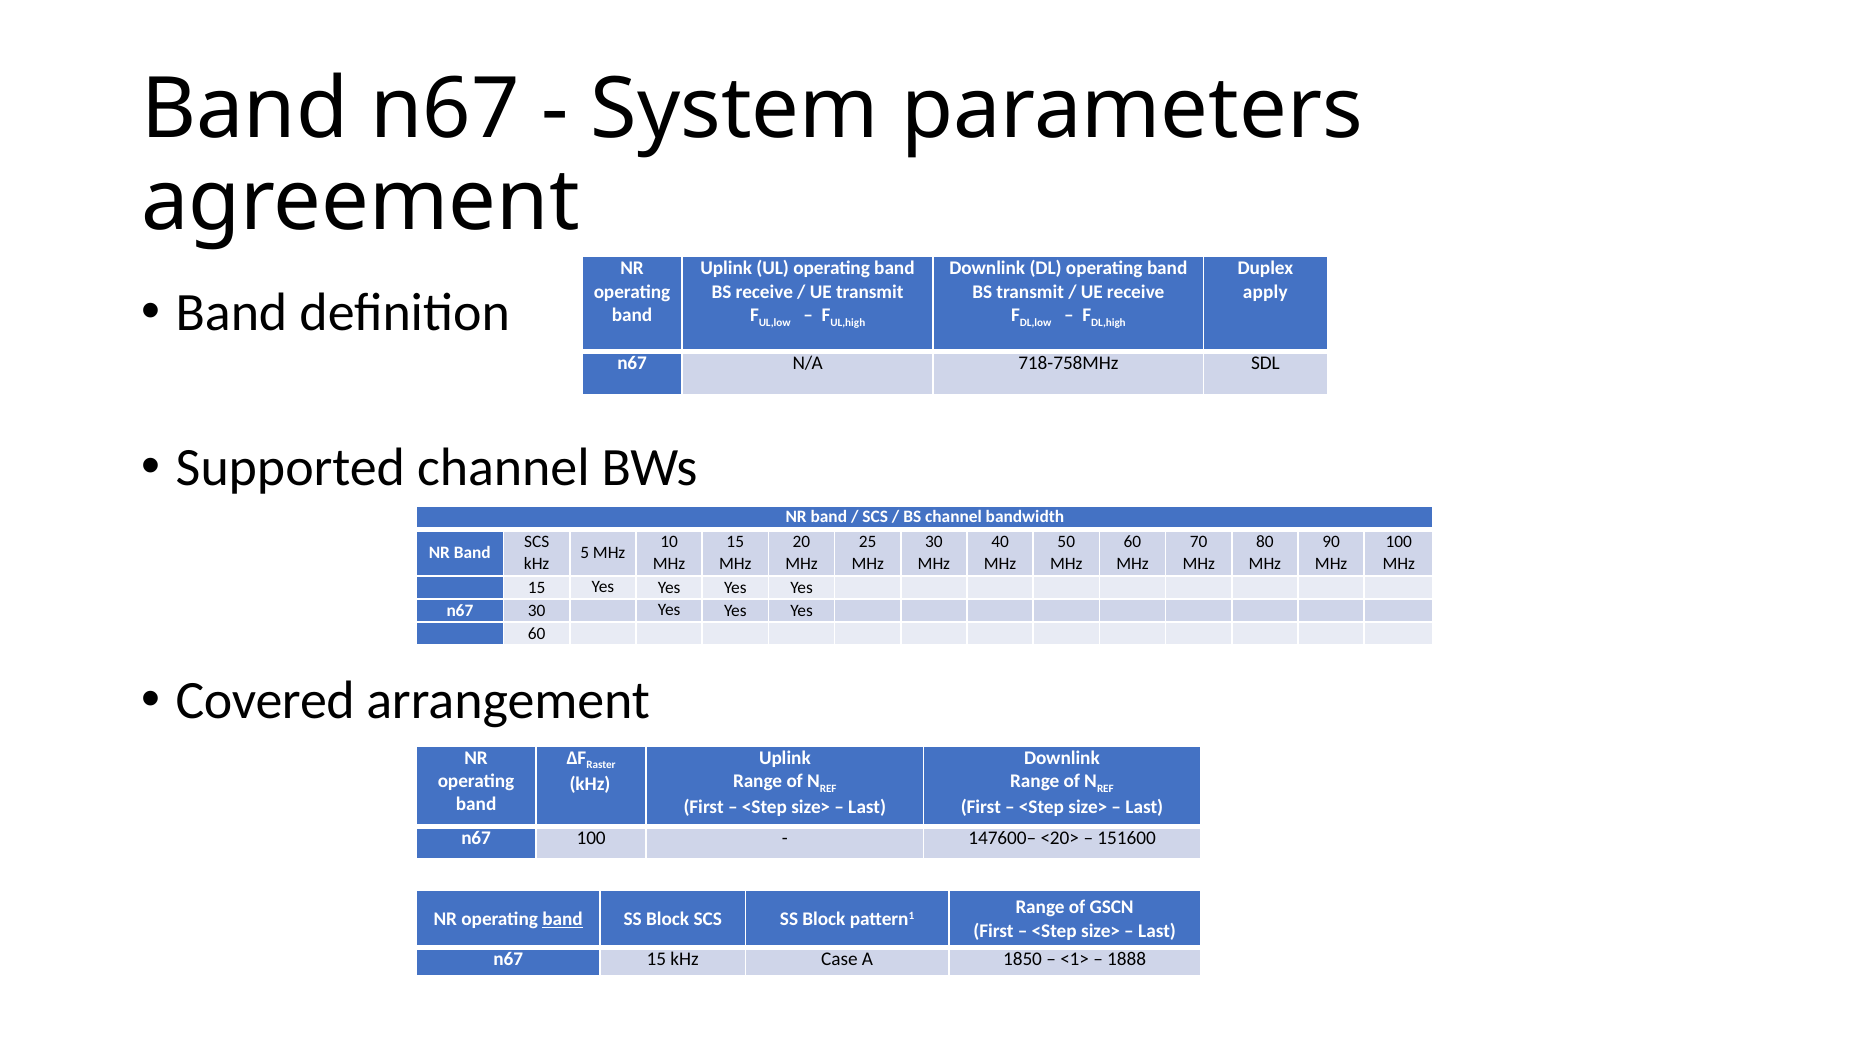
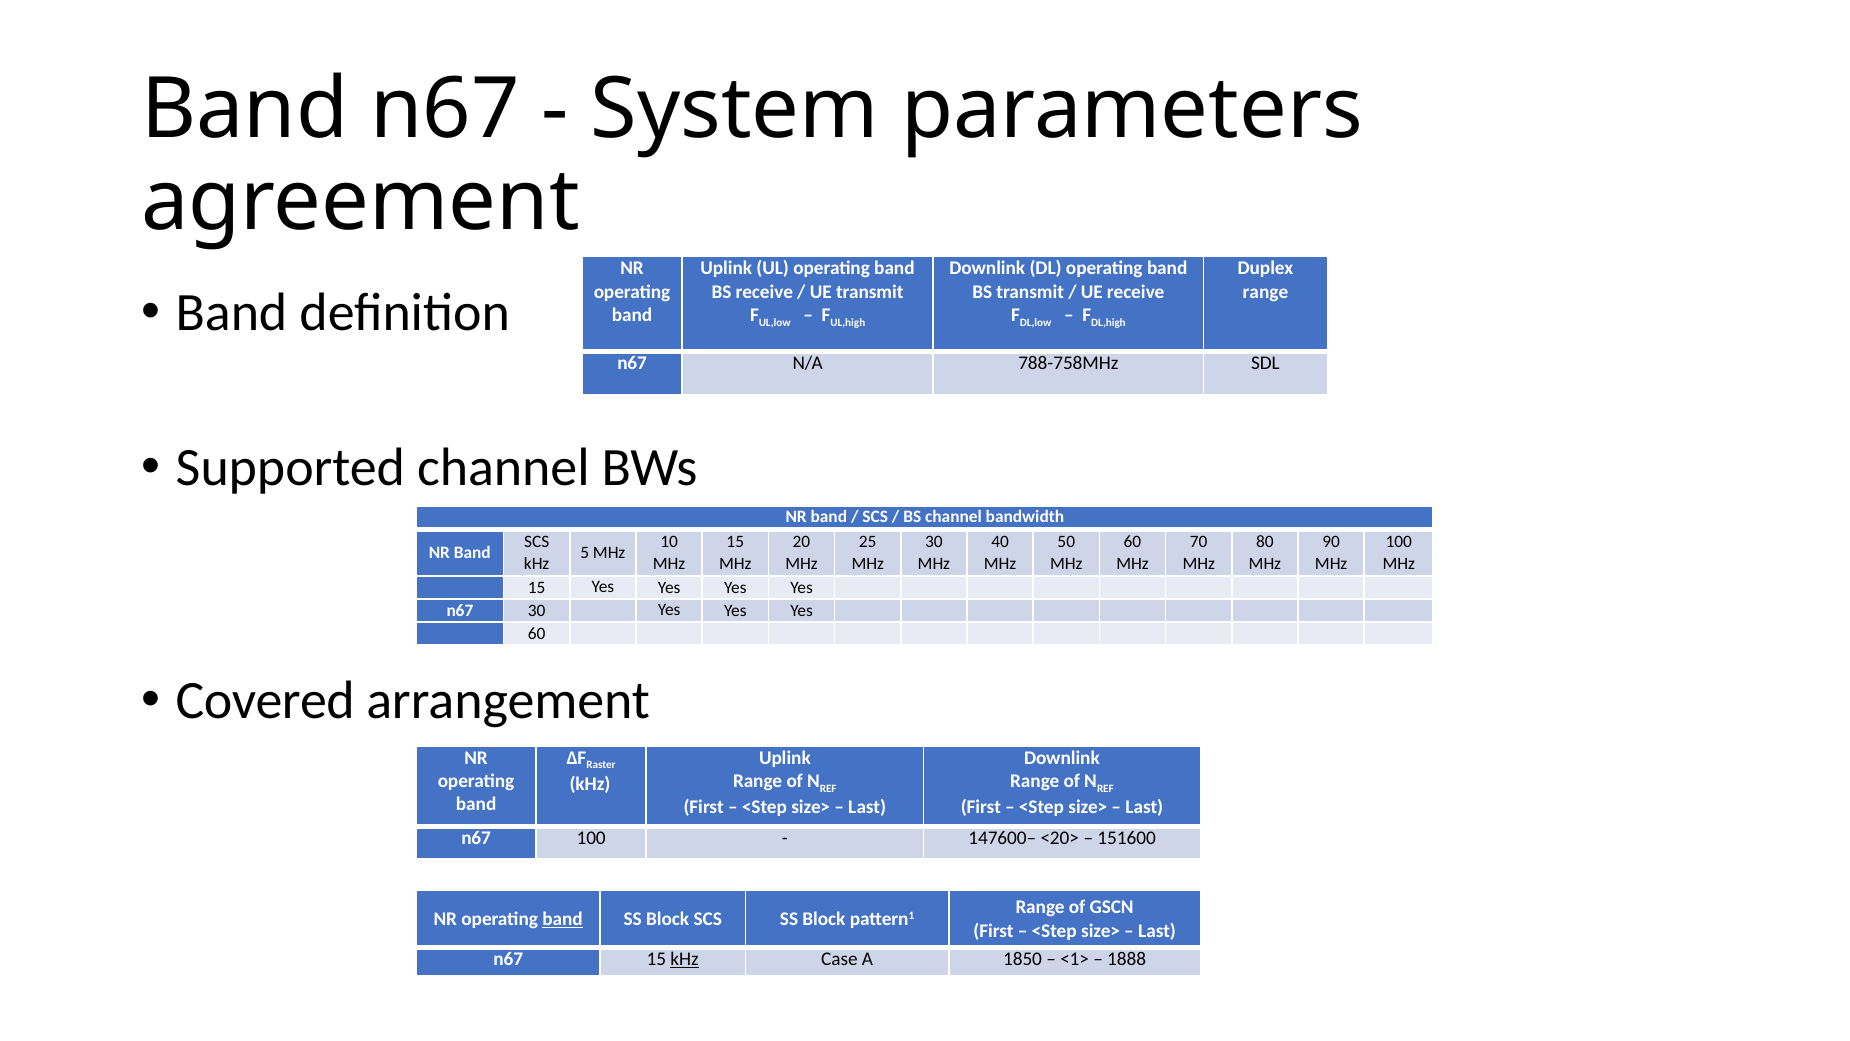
apply at (1265, 292): apply -> range
718-758MHz: 718-758MHz -> 788-758MHz
kHz at (685, 959) underline: none -> present
